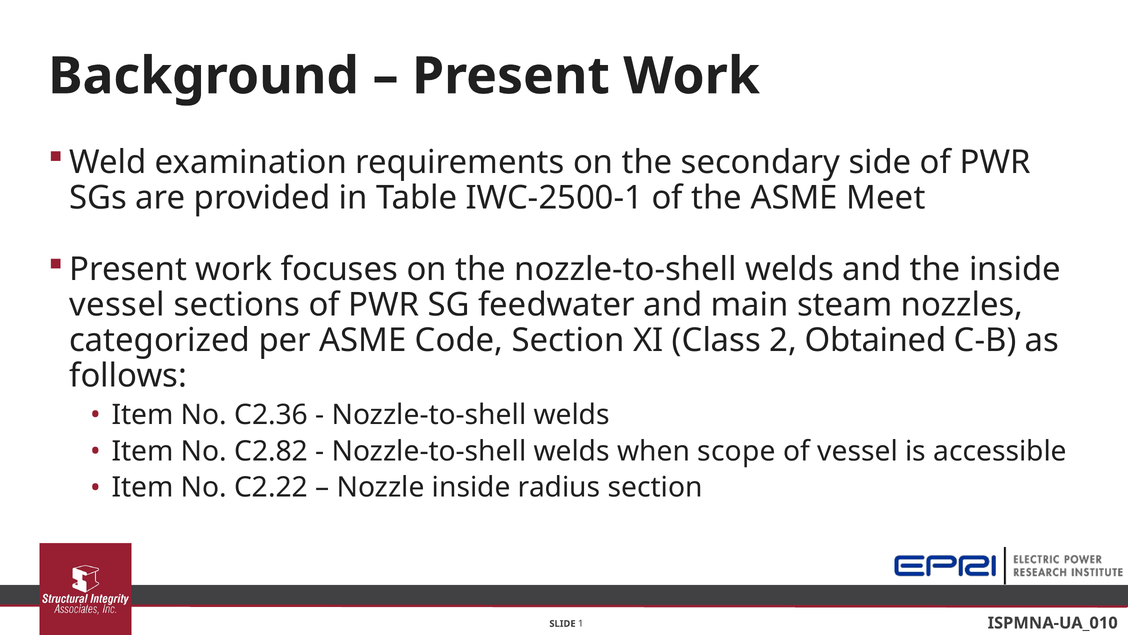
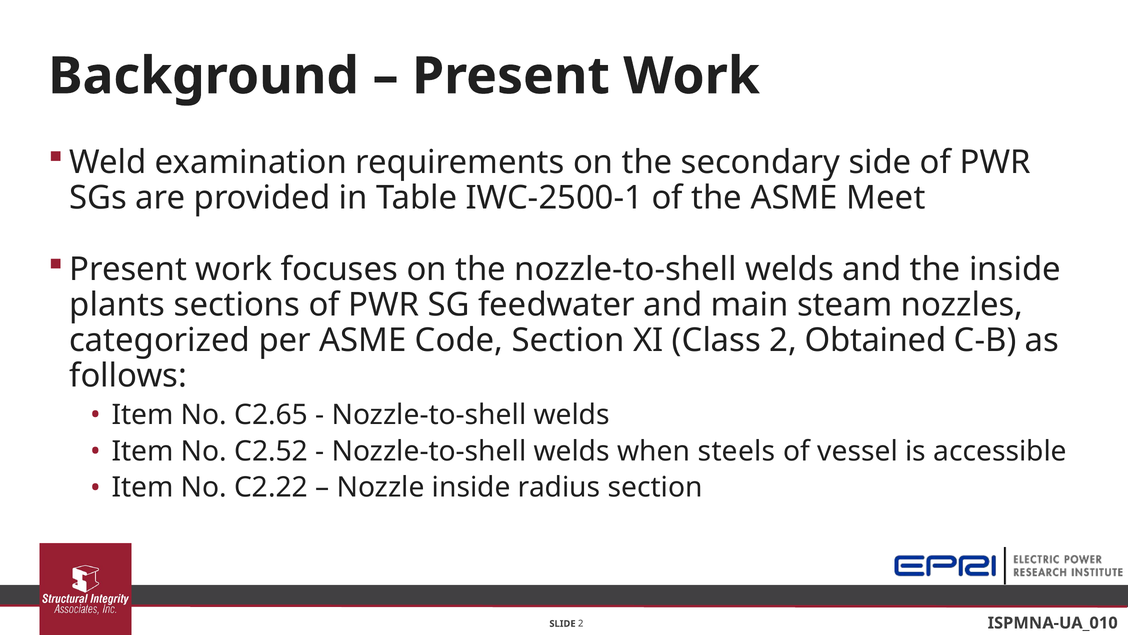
vessel at (117, 305): vessel -> plants
C2.36: C2.36 -> C2.65
C2.82: C2.82 -> C2.52
scope: scope -> steels
SLIDE 1: 1 -> 2
